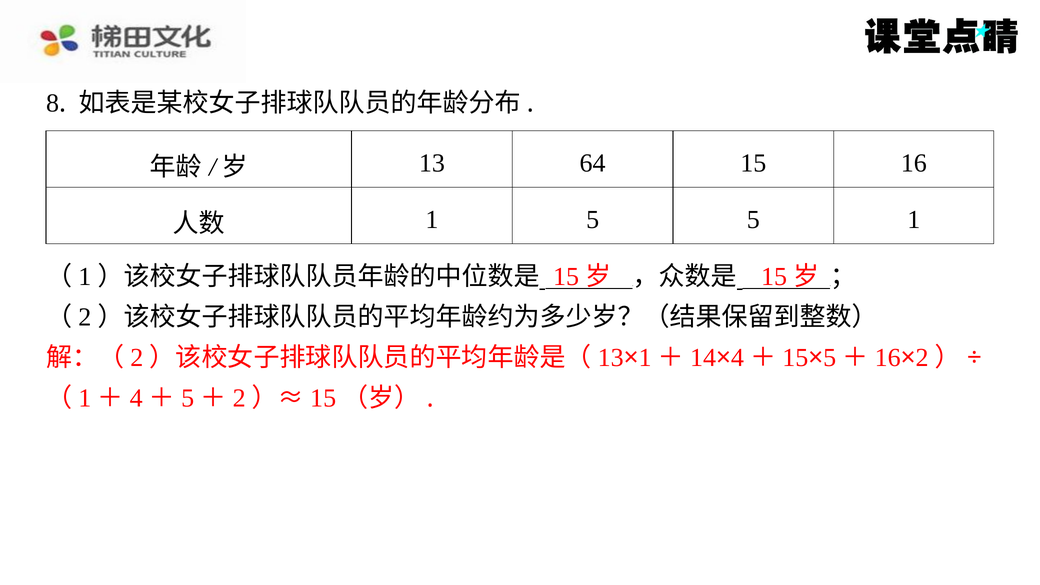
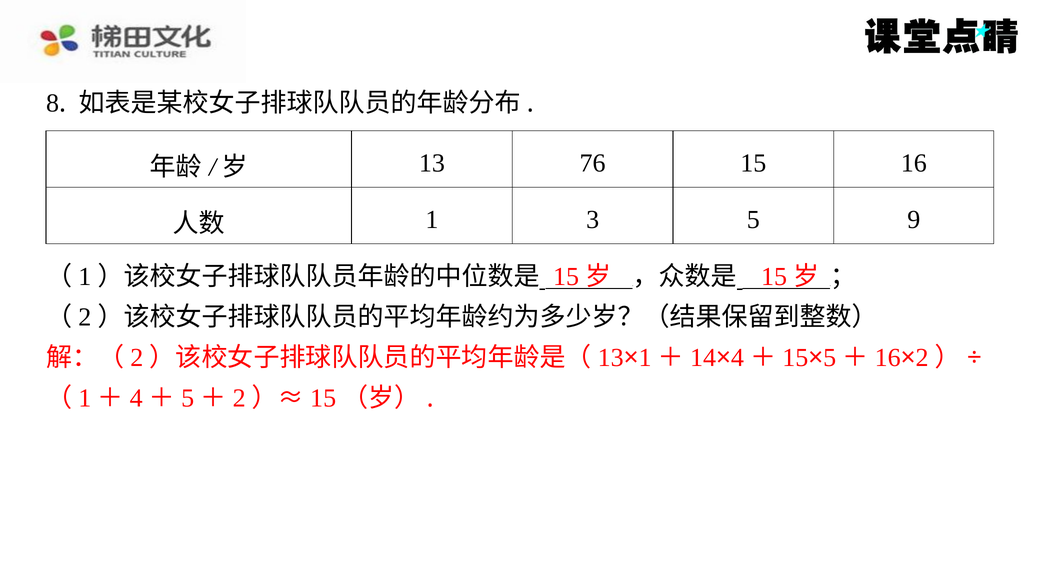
64: 64 -> 76
1 5: 5 -> 3
5 1: 1 -> 9
